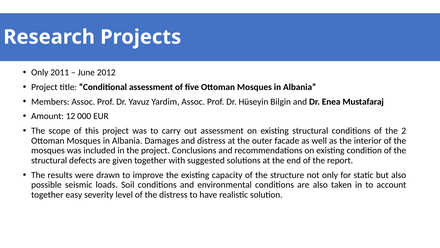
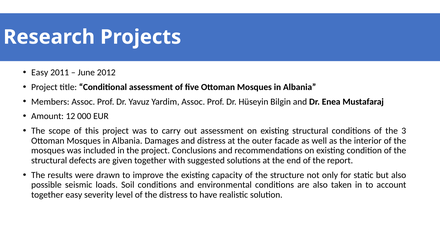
Only at (40, 72): Only -> Easy
2: 2 -> 3
